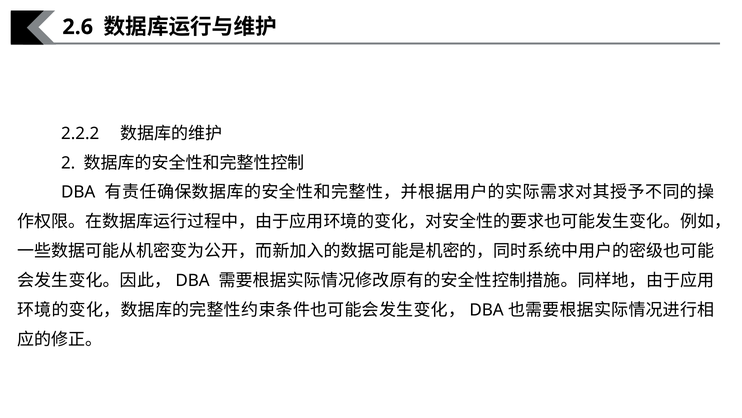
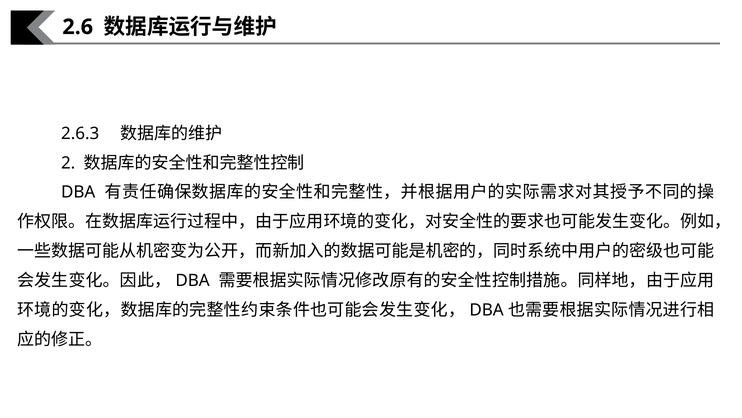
2.2.2: 2.2.2 -> 2.6.3
